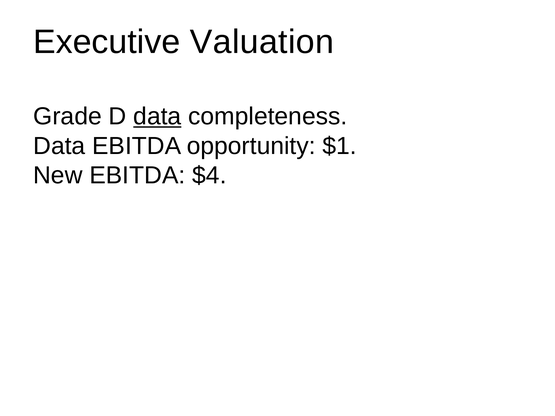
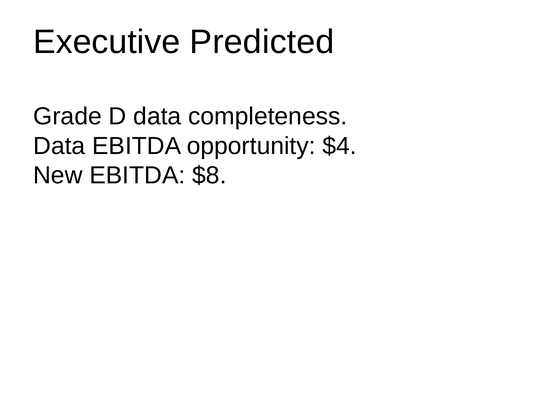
Valuation: Valuation -> Predicted
data at (157, 116) underline: present -> none
$1: $1 -> $4
$4: $4 -> $8
